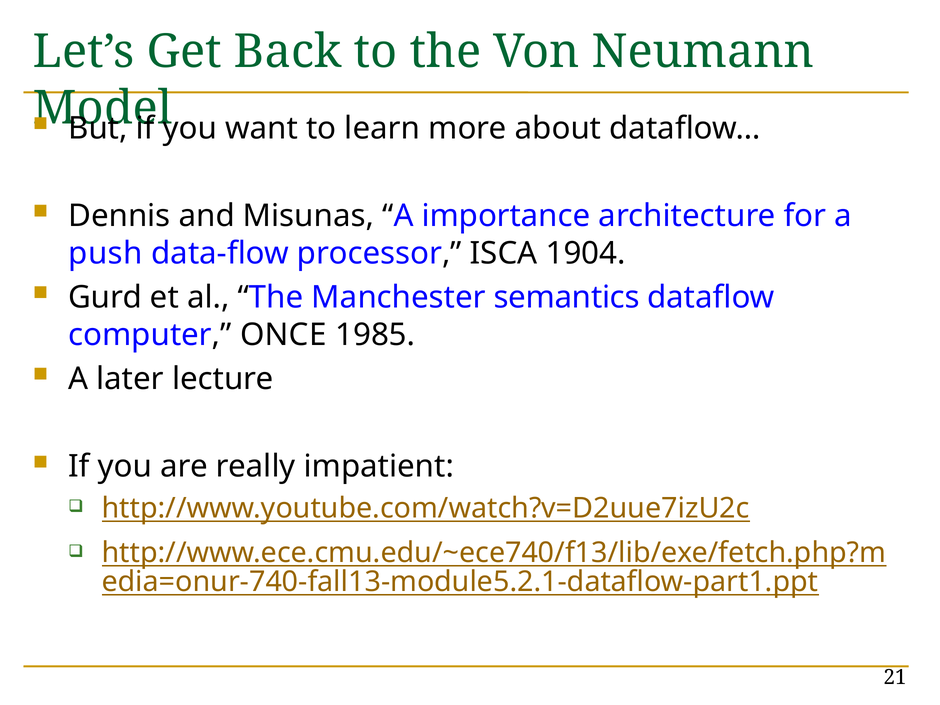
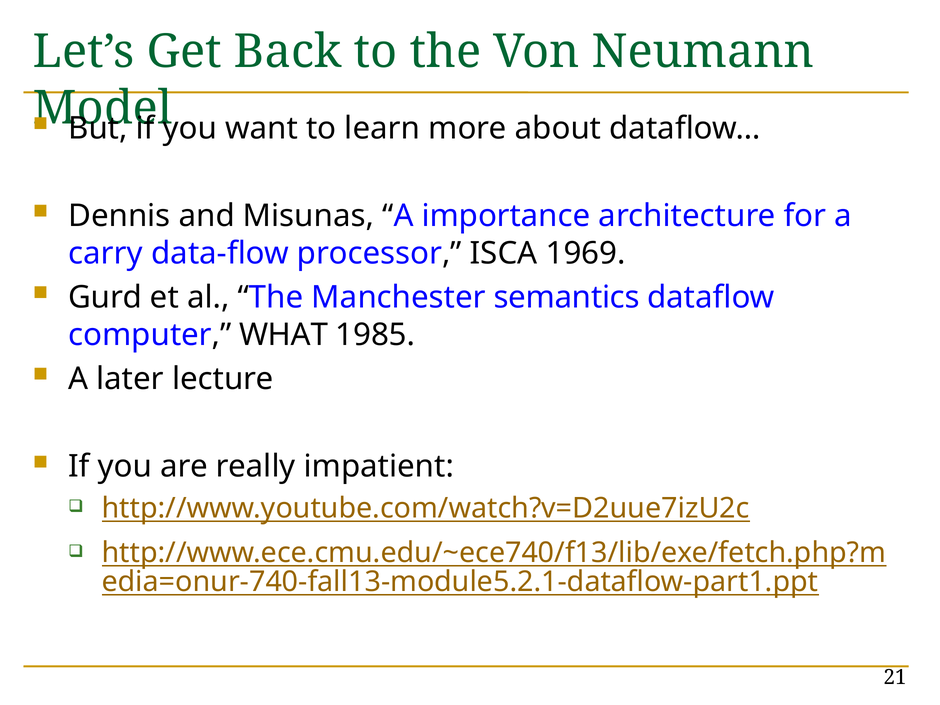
push: push -> carry
1904: 1904 -> 1969
ONCE: ONCE -> WHAT
